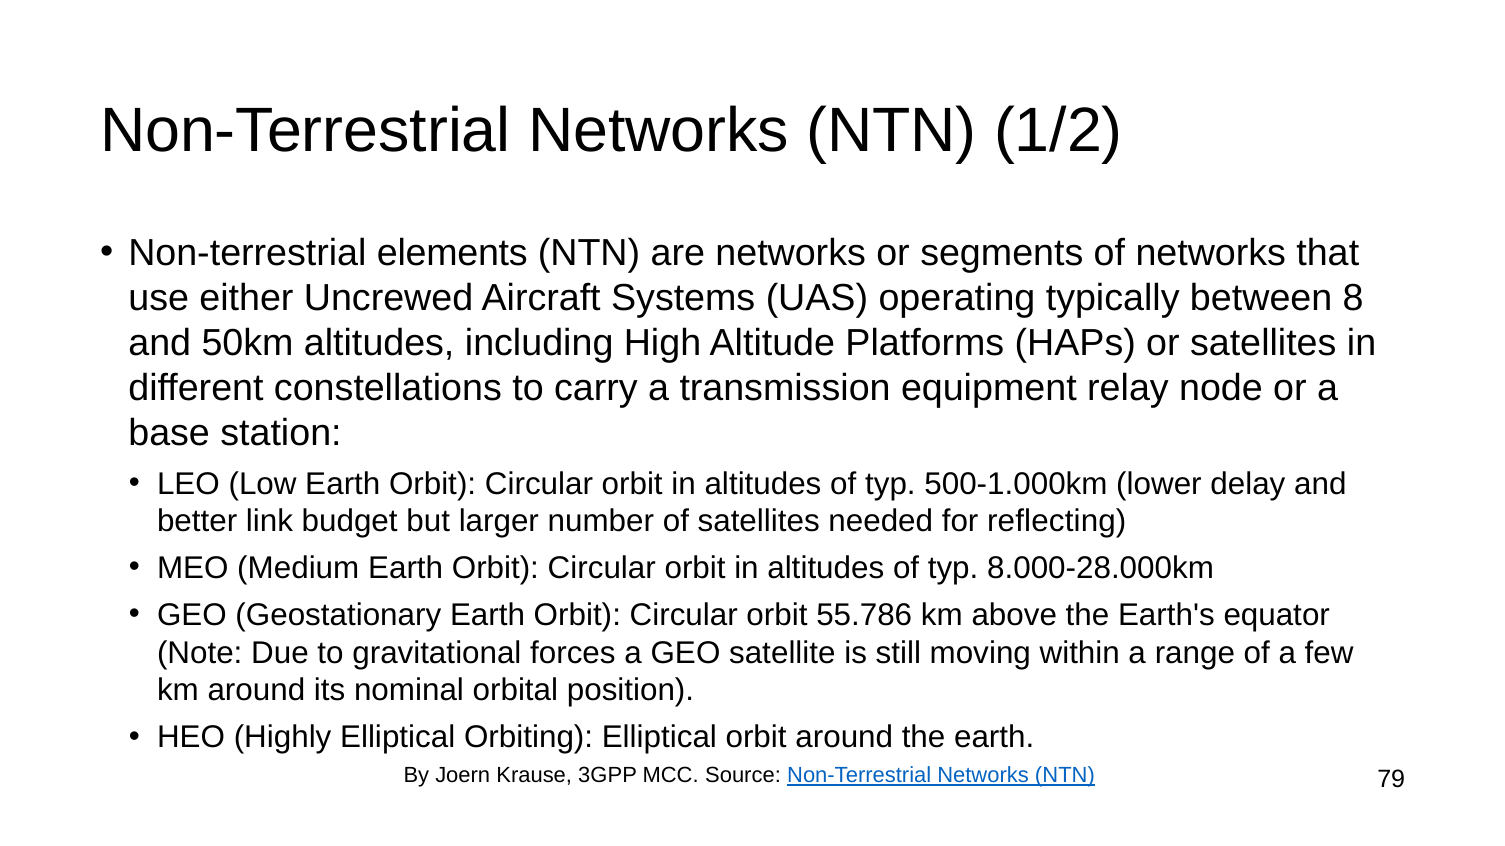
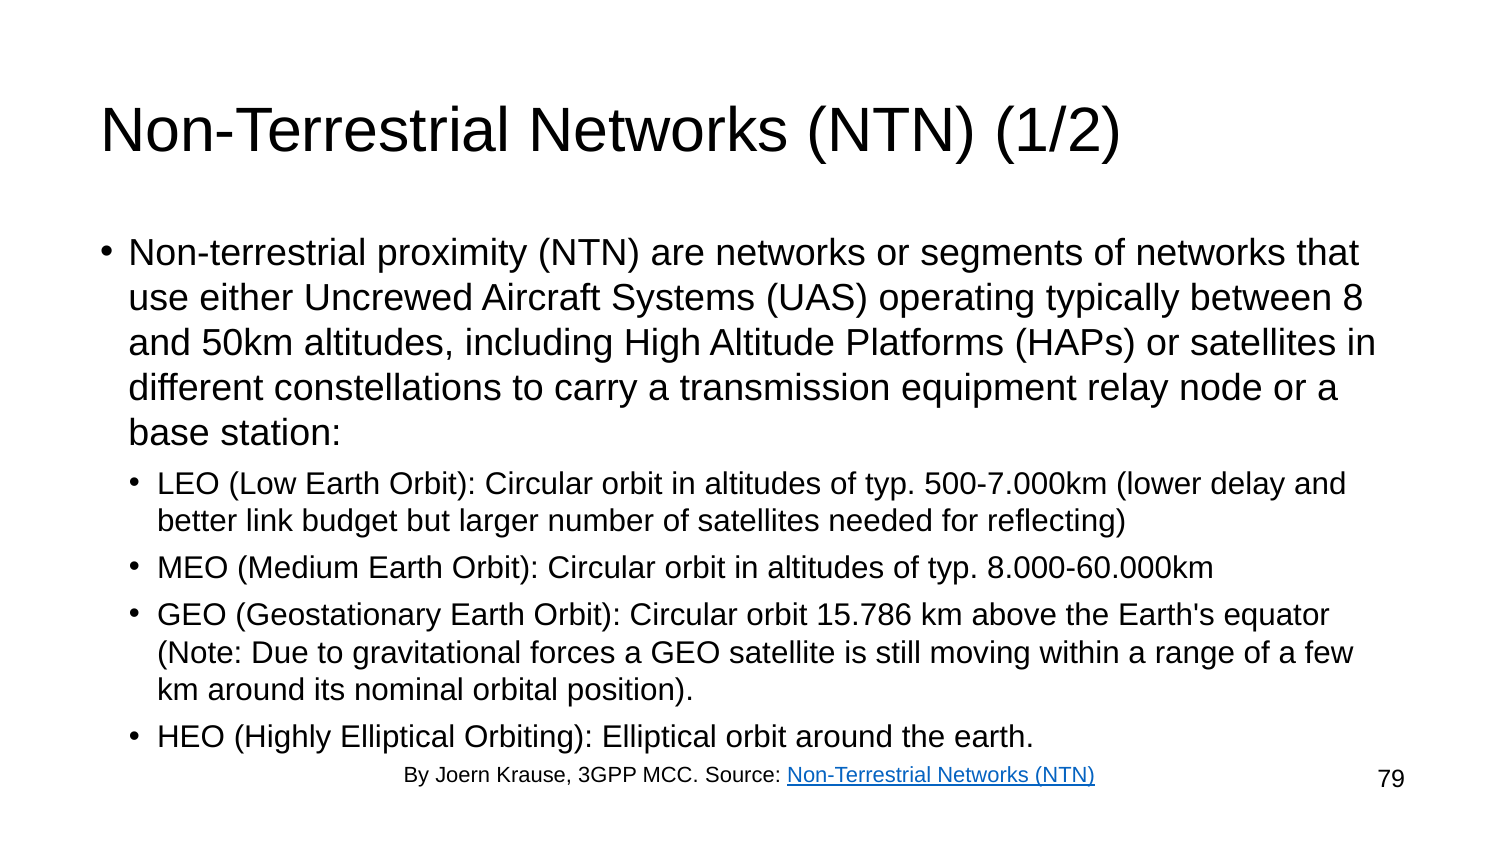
elements: elements -> proximity
500-1.000km: 500-1.000km -> 500-7.000km
8.000-28.000km: 8.000-28.000km -> 8.000-60.000km
55.786: 55.786 -> 15.786
